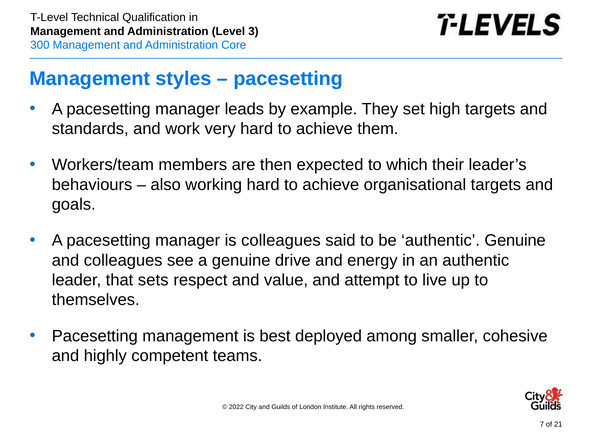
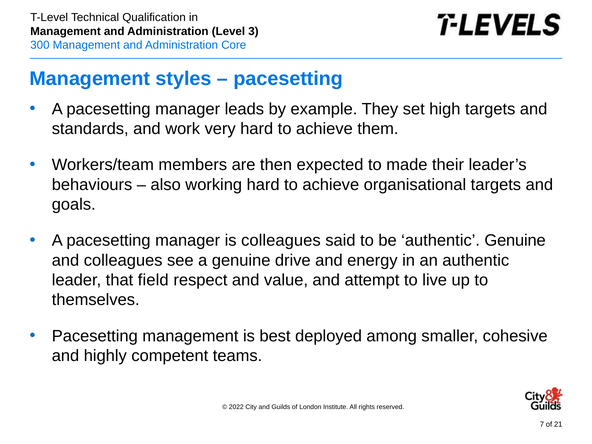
which: which -> made
sets: sets -> field
